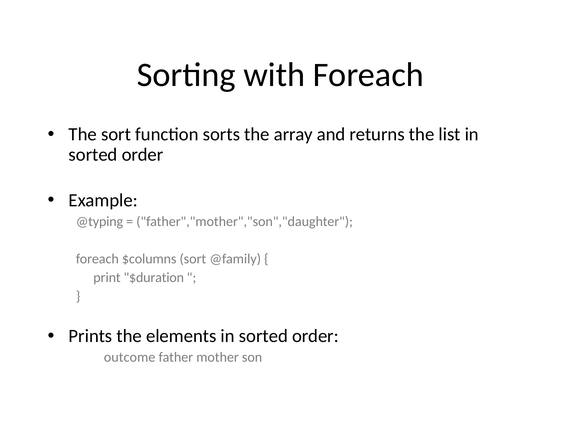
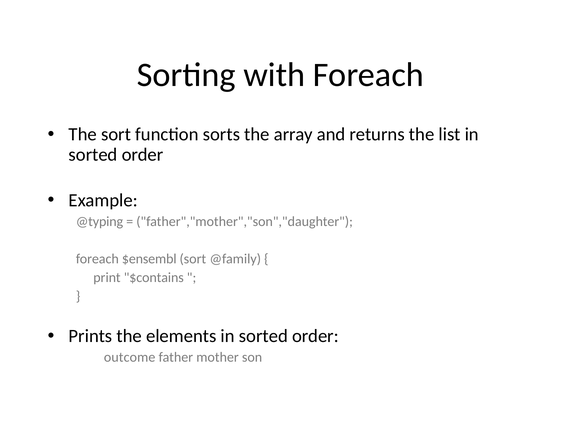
$columns: $columns -> $ensembl
$duration: $duration -> $contains
